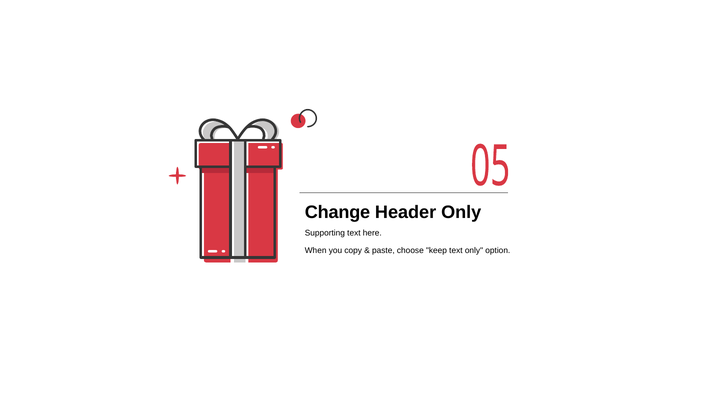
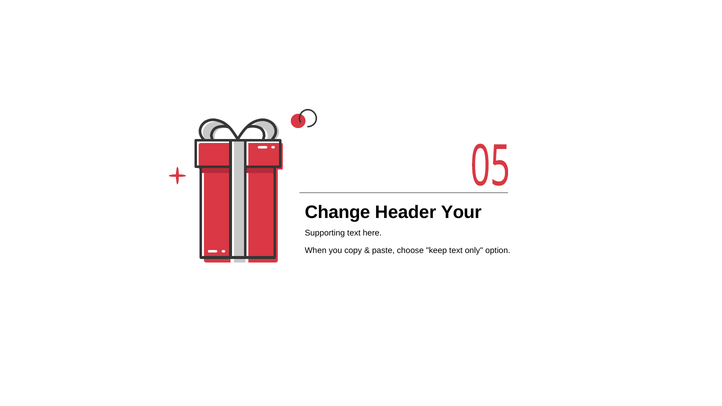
Header Only: Only -> Your
